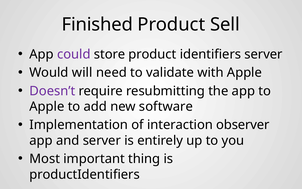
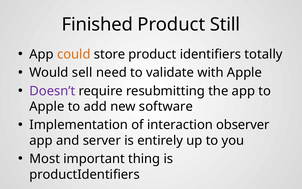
Sell: Sell -> Still
could colour: purple -> orange
identifiers server: server -> totally
will: will -> sell
